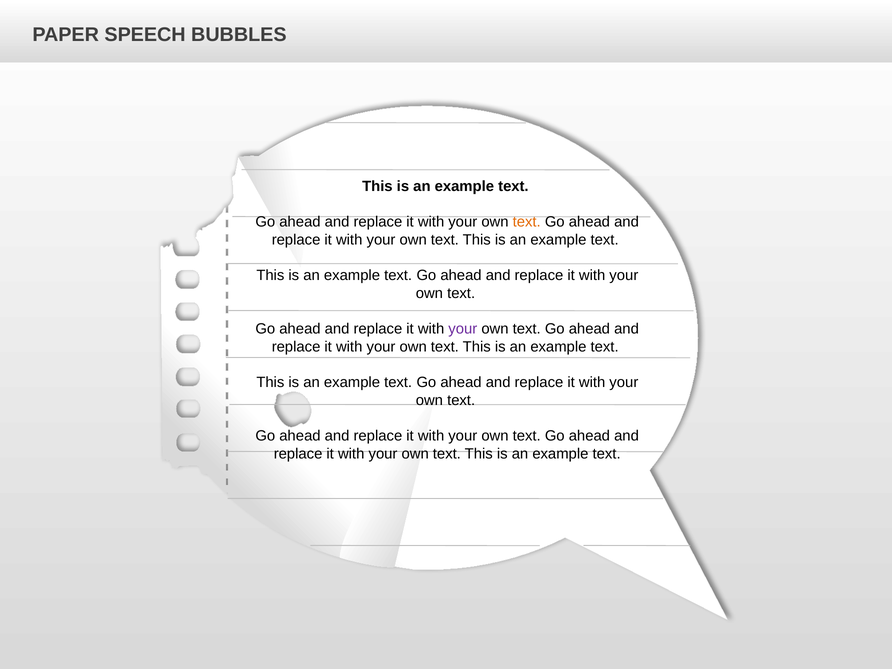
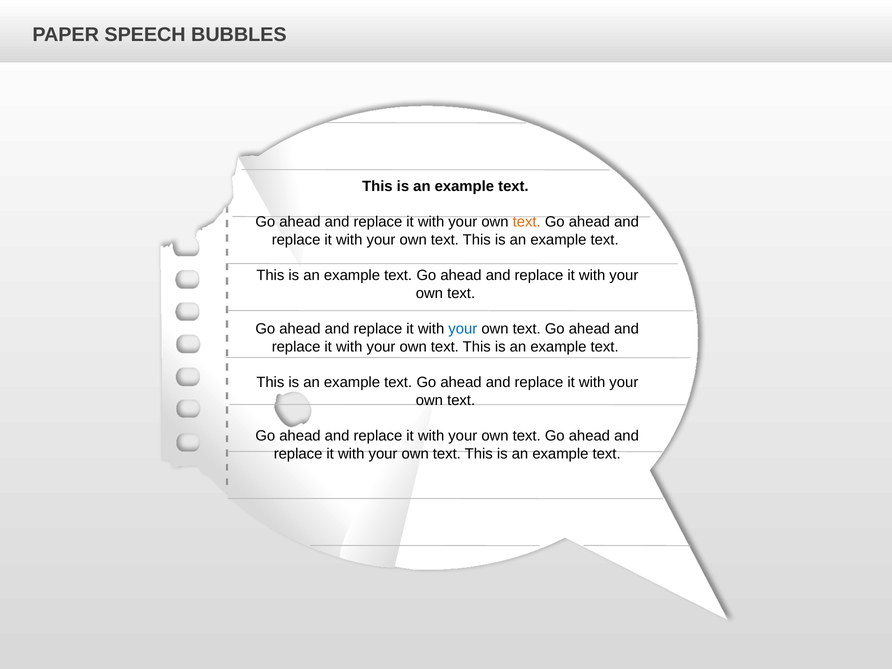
your at (463, 329) colour: purple -> blue
